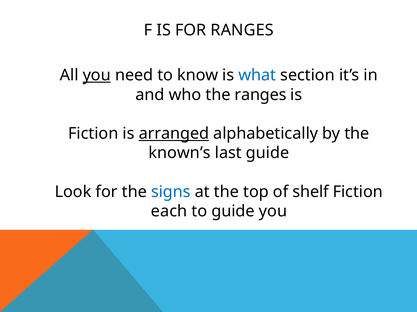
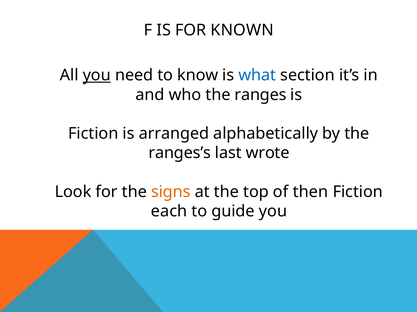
FOR RANGES: RANGES -> KNOWN
arranged underline: present -> none
known’s: known’s -> ranges’s
last guide: guide -> wrote
signs colour: blue -> orange
shelf: shelf -> then
